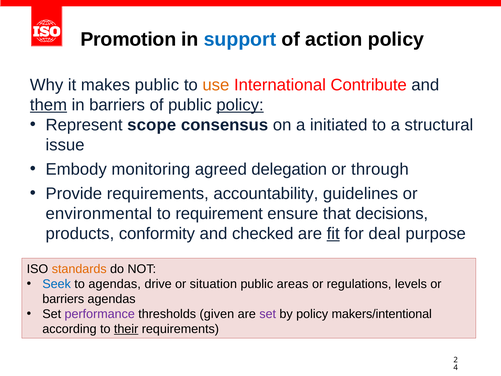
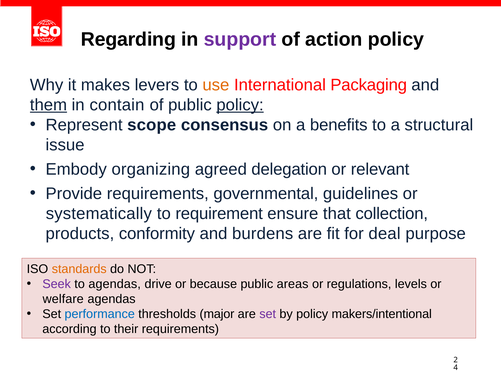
Promotion: Promotion -> Regarding
support colour: blue -> purple
makes public: public -> levers
Contribute: Contribute -> Packaging
in barriers: barriers -> contain
initiated: initiated -> benefits
monitoring: monitoring -> organizing
through: through -> relevant
accountability: accountability -> governmental
environmental: environmental -> systematically
decisions: decisions -> collection
checked: checked -> burdens
fit underline: present -> none
Seek colour: blue -> purple
situation: situation -> because
barriers at (63, 299): barriers -> welfare
performance colour: purple -> blue
given: given -> major
their underline: present -> none
